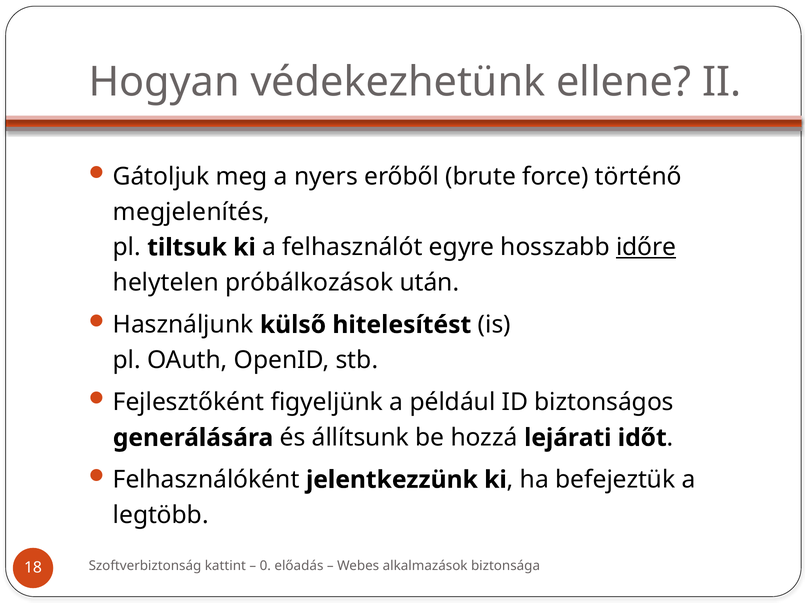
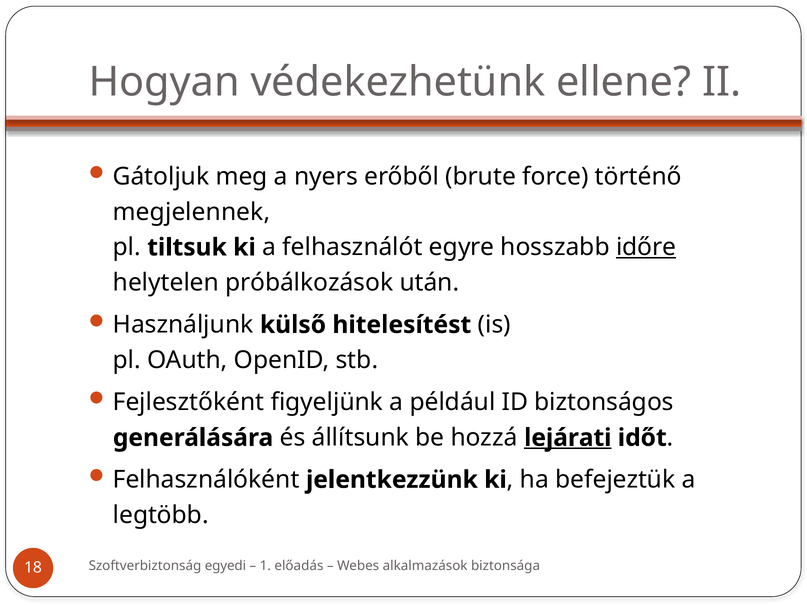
megjelenítés: megjelenítés -> megjelennek
lejárati underline: none -> present
kattint: kattint -> egyedi
0: 0 -> 1
